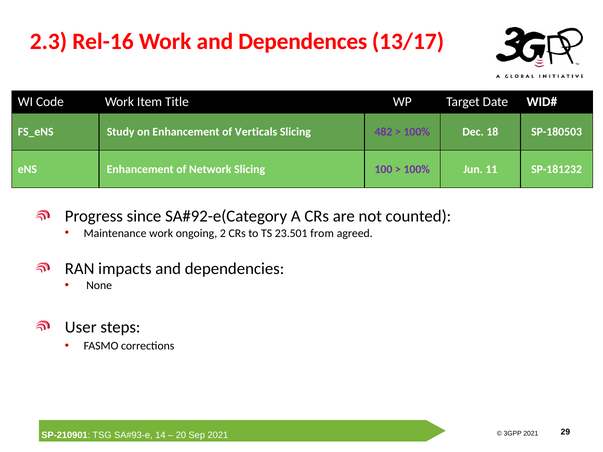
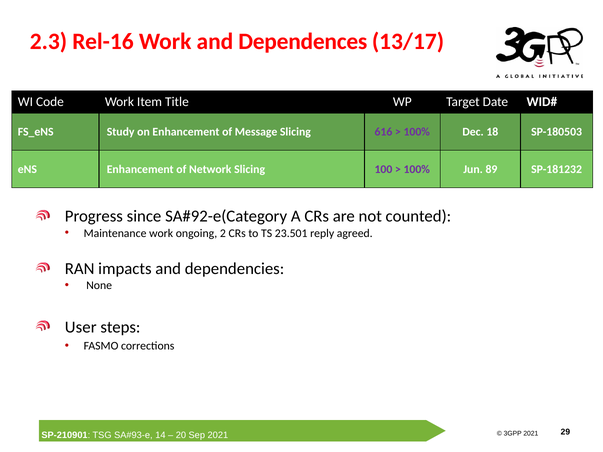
Verticals: Verticals -> Message
482: 482 -> 616
11: 11 -> 89
from: from -> reply
